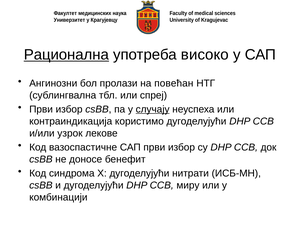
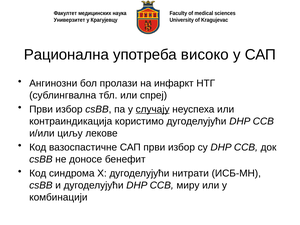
Рационална underline: present -> none
повећан: повећан -> инфаркт
узрок: узрок -> циљу
